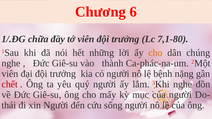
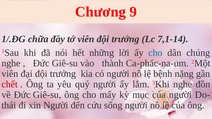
6: 6 -> 9
7,1-80: 7,1-80 -> 7,1-14
cho at (155, 53) colour: orange -> blue
